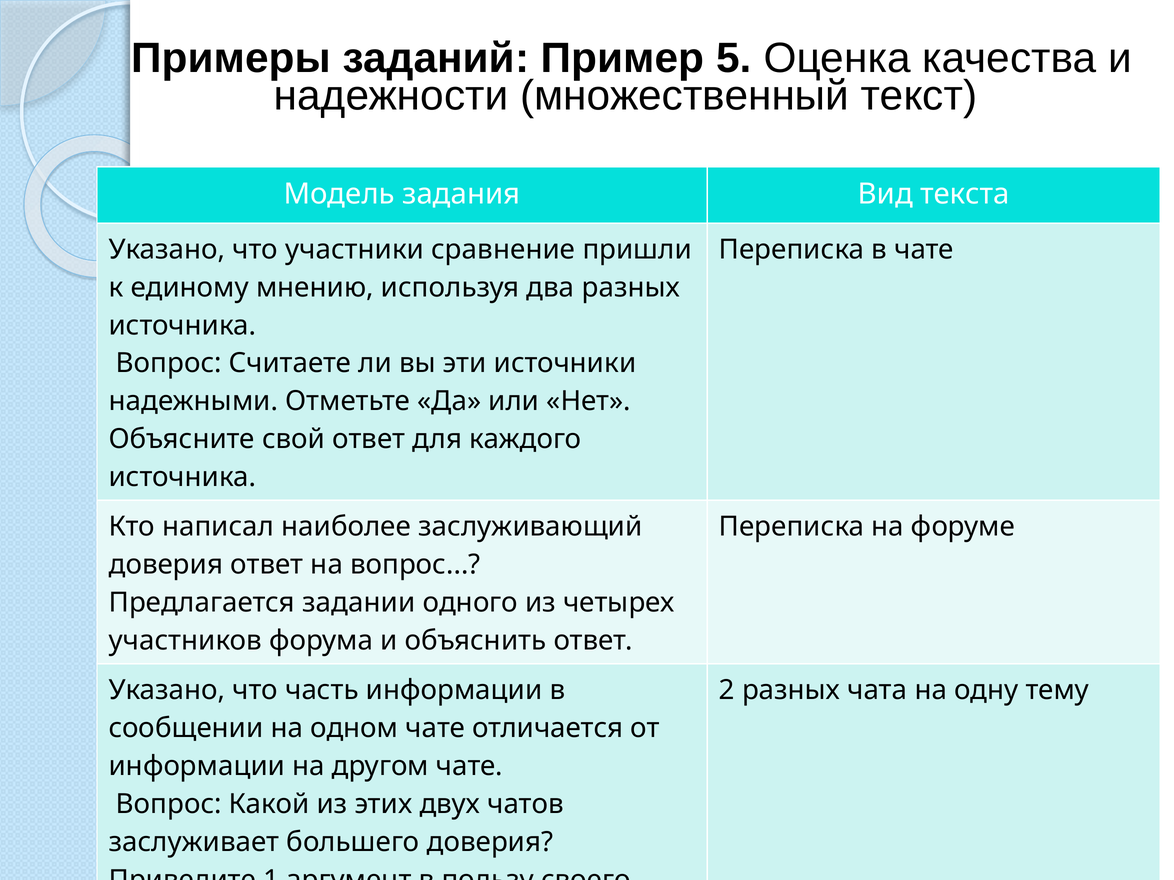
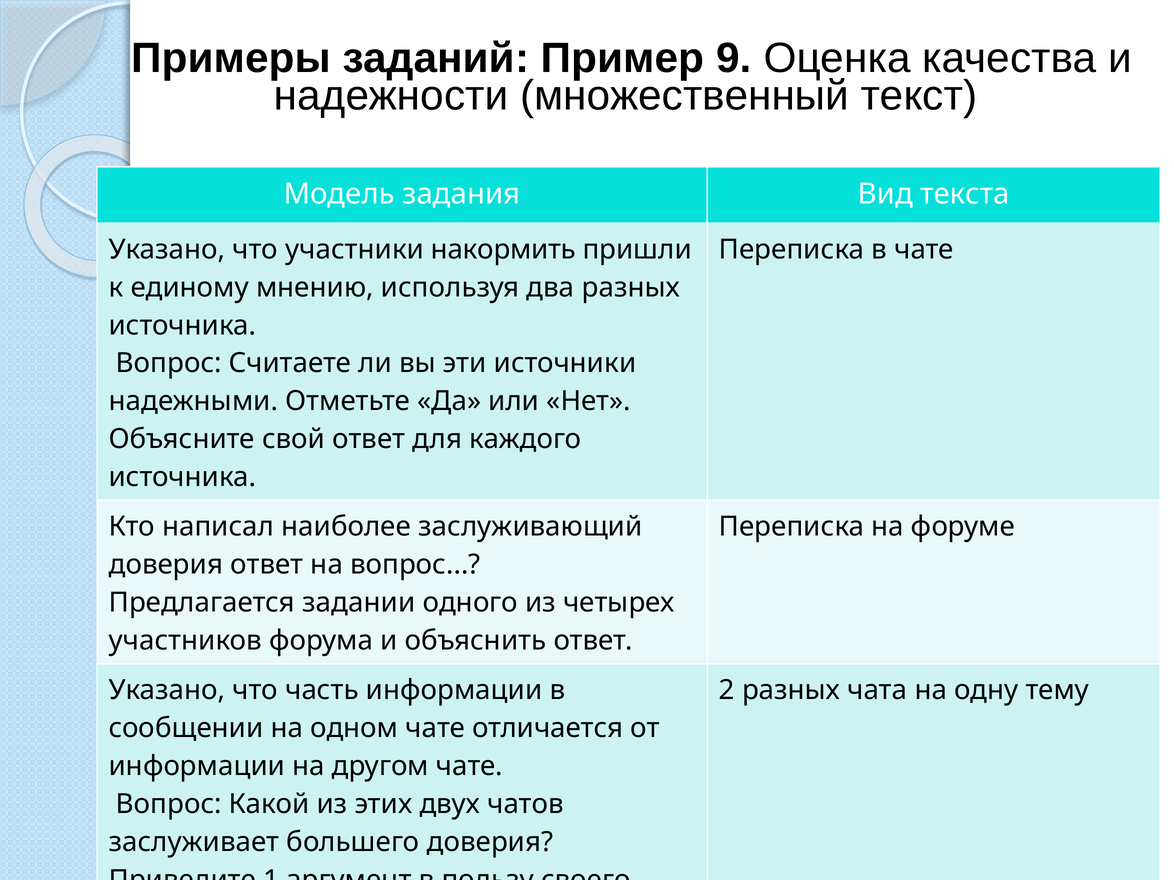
5: 5 -> 9
сравнение: сравнение -> накормить
